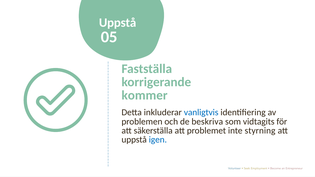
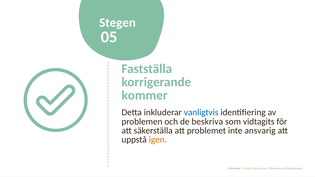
Uppstå at (118, 23): Uppstå -> Stegen
styrning: styrning -> ansvarig
igen colour: blue -> orange
